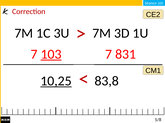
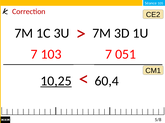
103 underline: present -> none
831: 831 -> 051
83,8: 83,8 -> 60,4
